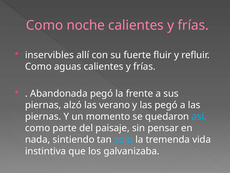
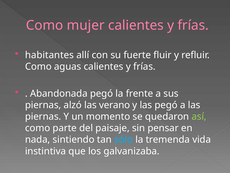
noche: noche -> mujer
inservibles: inservibles -> habitantes
así colour: light blue -> light green
